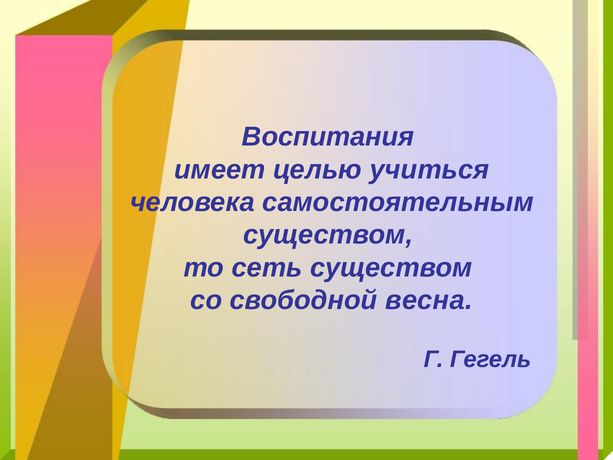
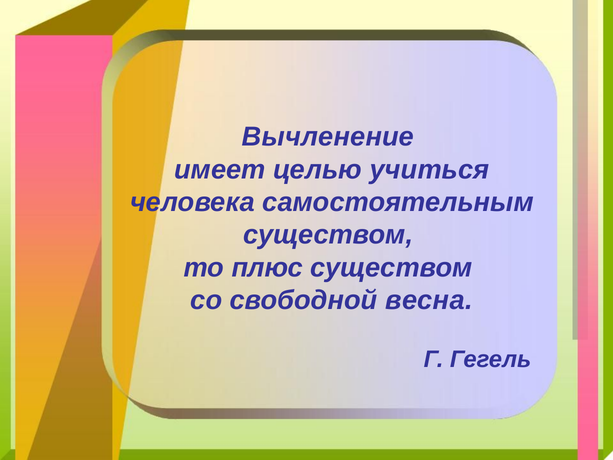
Воспитания: Воспитания -> Вычленение
сеть: сеть -> плюс
